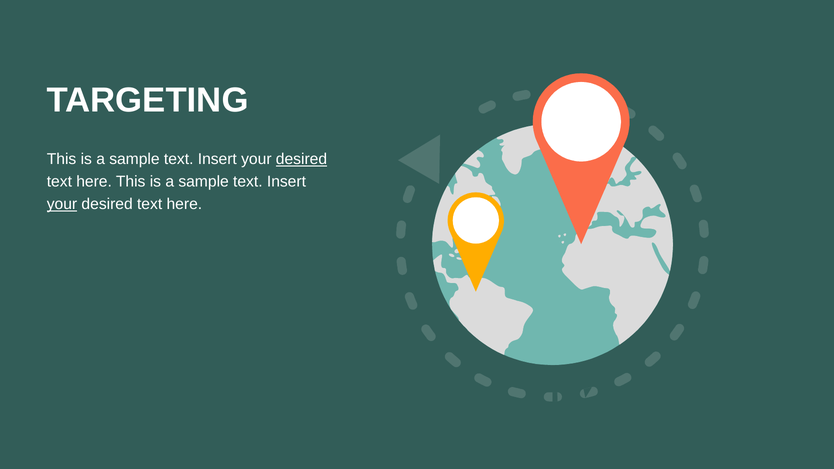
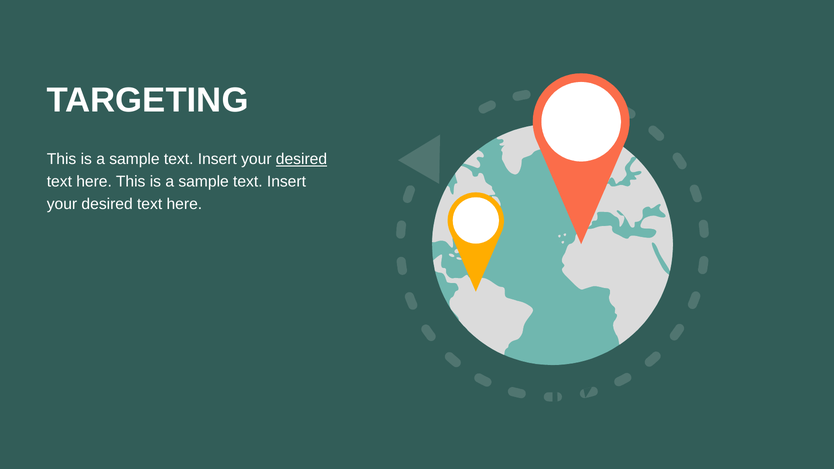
your at (62, 204) underline: present -> none
